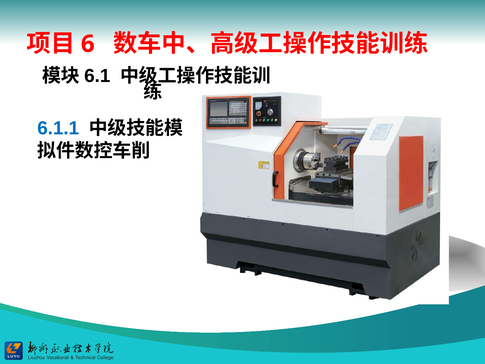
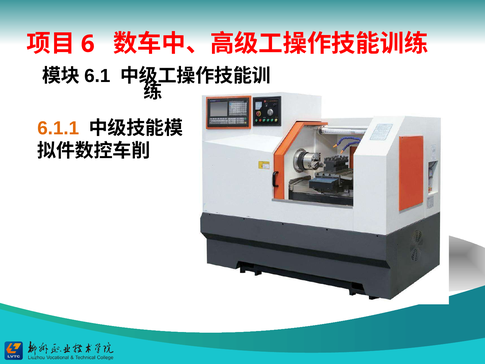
6.1.1 colour: blue -> orange
